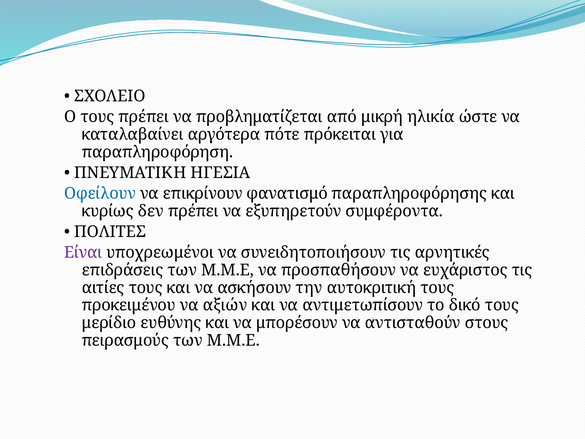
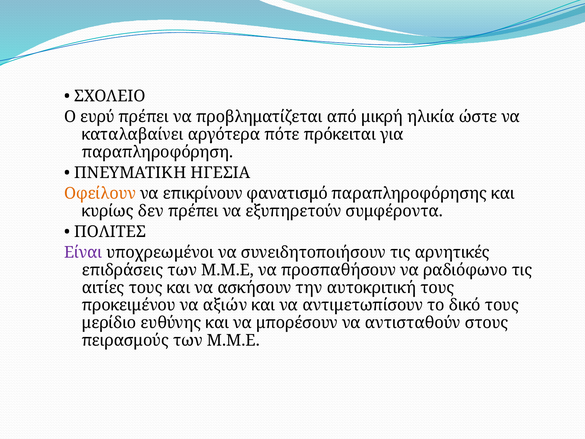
Ο τους: τους -> ευρύ
Οφείλουν colour: blue -> orange
ευχάριστος: ευχάριστος -> ραδιόφωνο
